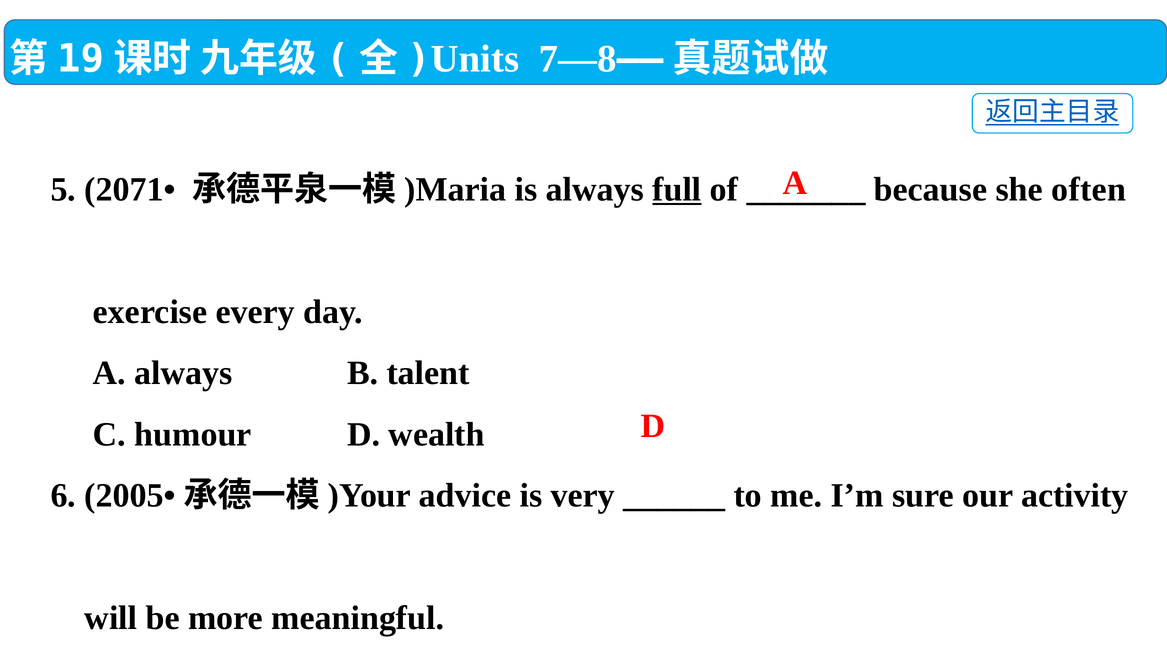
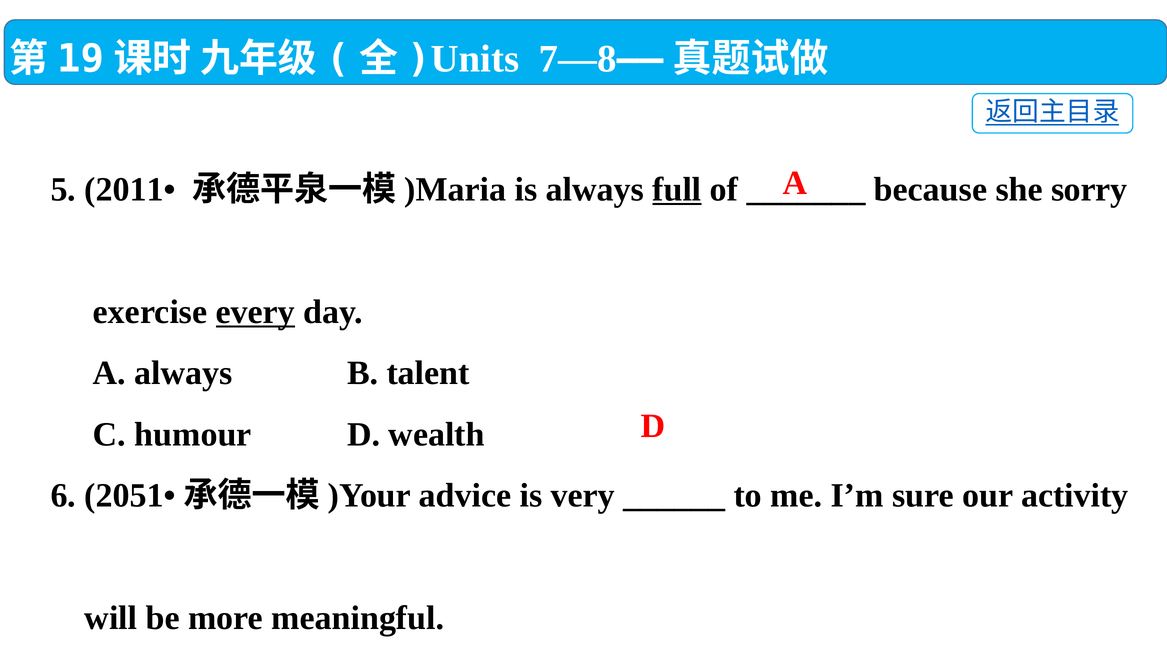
2071•: 2071• -> 2011•
often: often -> sorry
every underline: none -> present
2005•: 2005• -> 2051•
